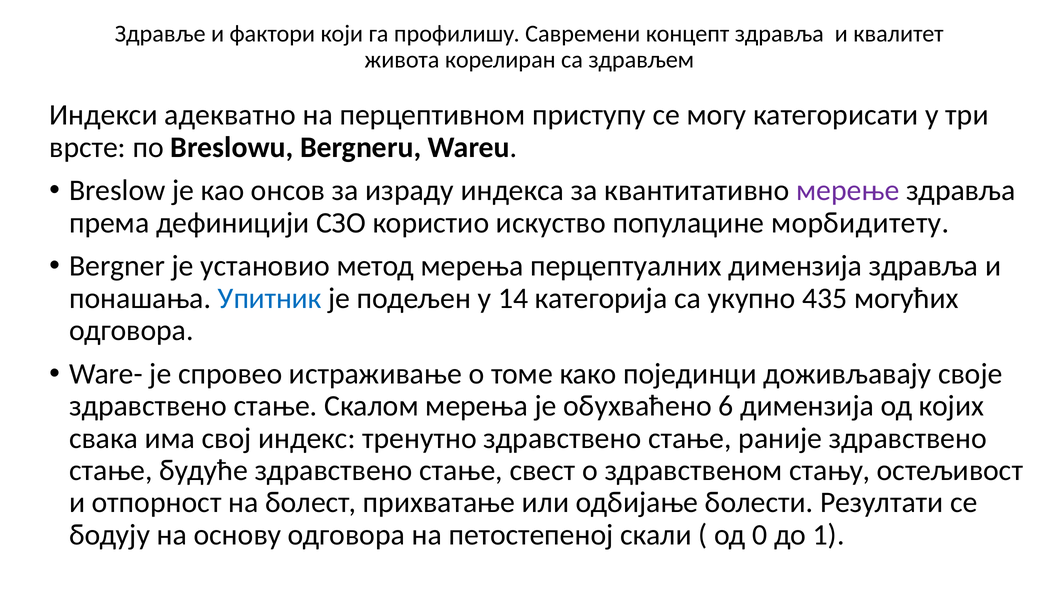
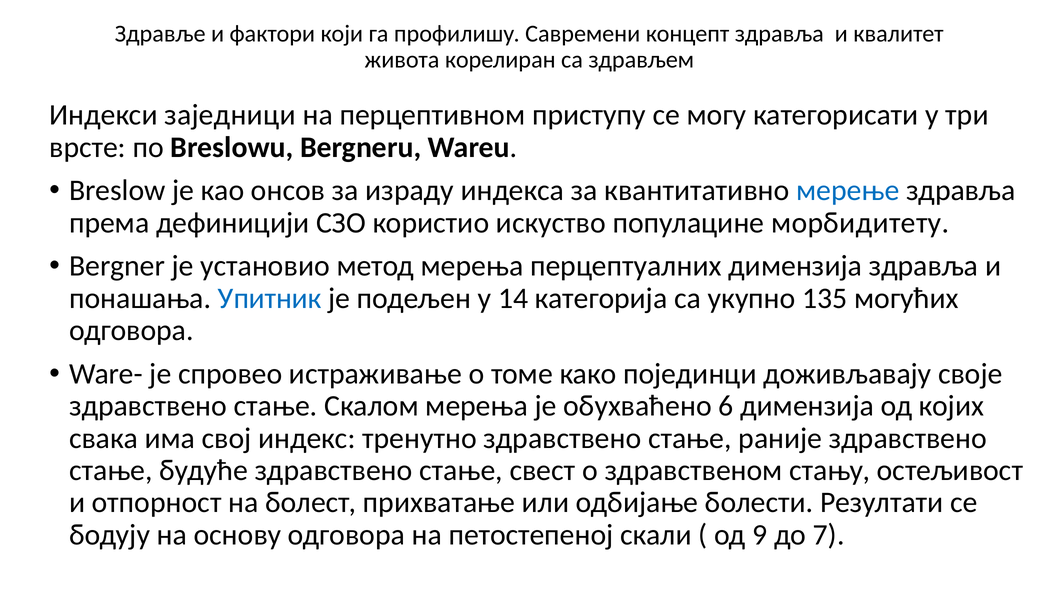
адекватно: адекватно -> заједници
мерење colour: purple -> blue
435: 435 -> 135
0: 0 -> 9
1: 1 -> 7
